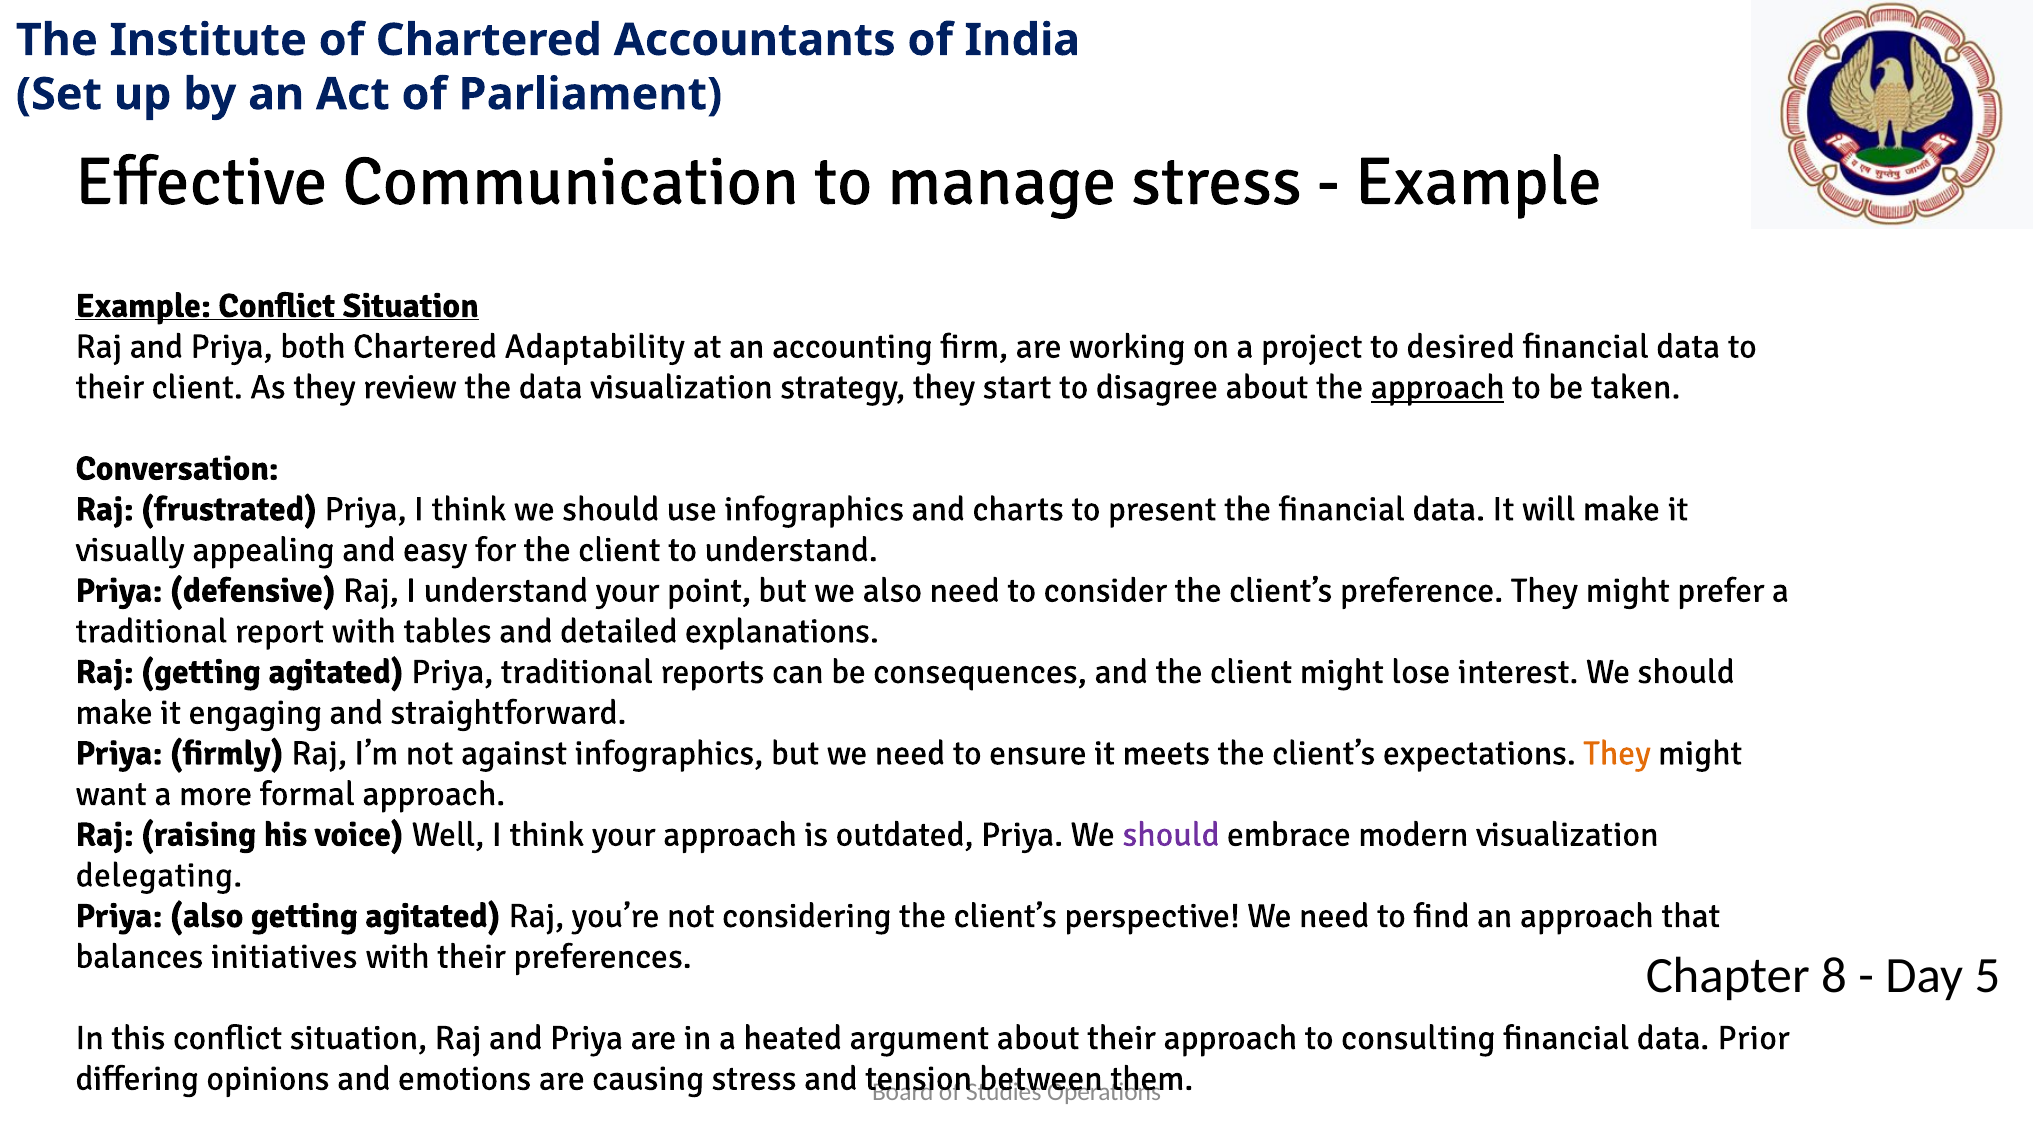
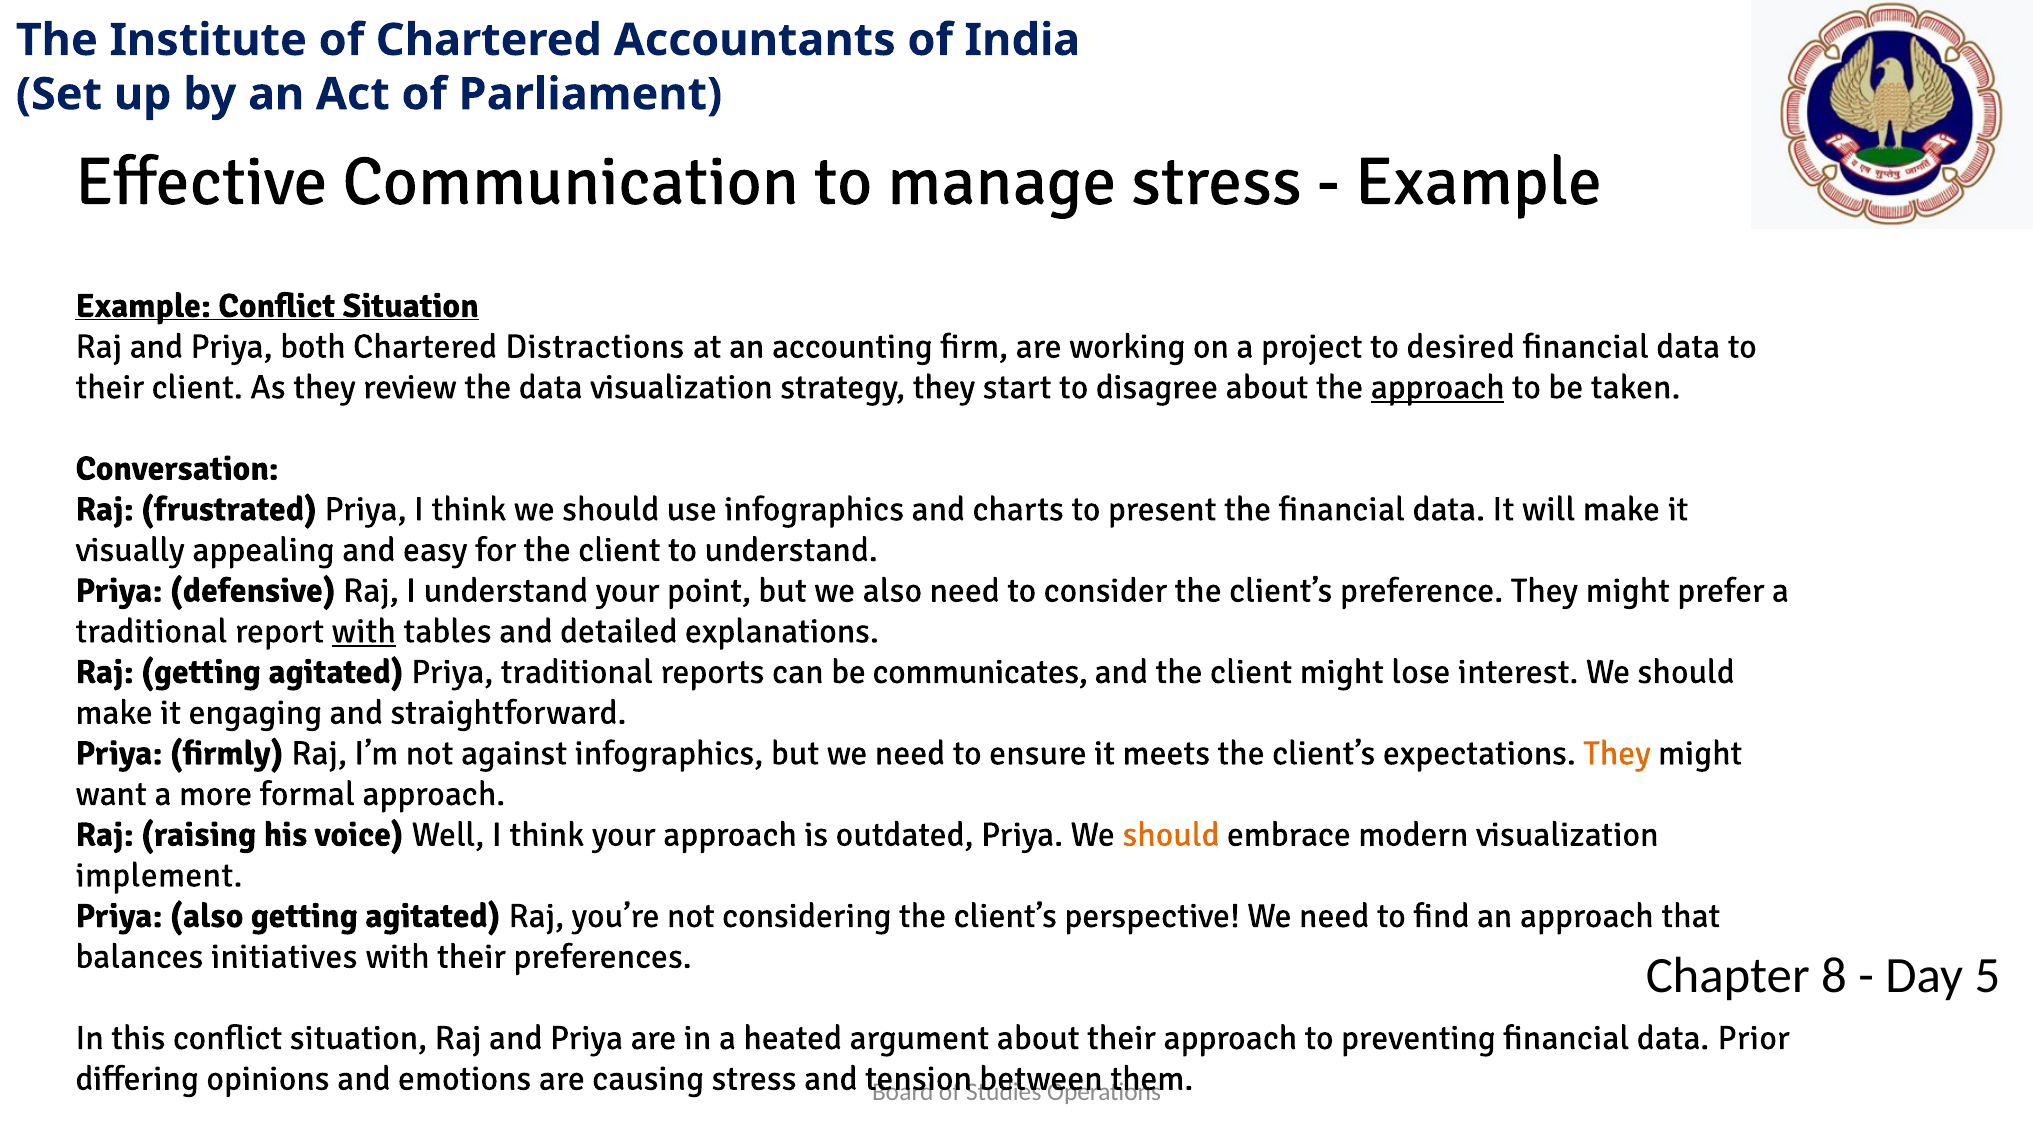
Adaptability: Adaptability -> Distractions
with at (364, 631) underline: none -> present
consequences: consequences -> communicates
should at (1171, 834) colour: purple -> orange
delegating: delegating -> implement
consulting: consulting -> preventing
